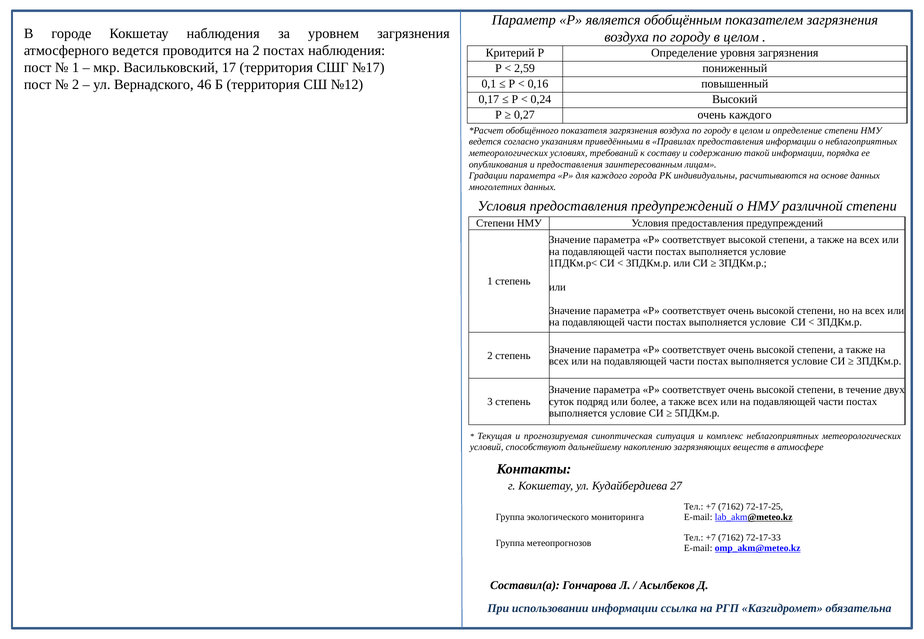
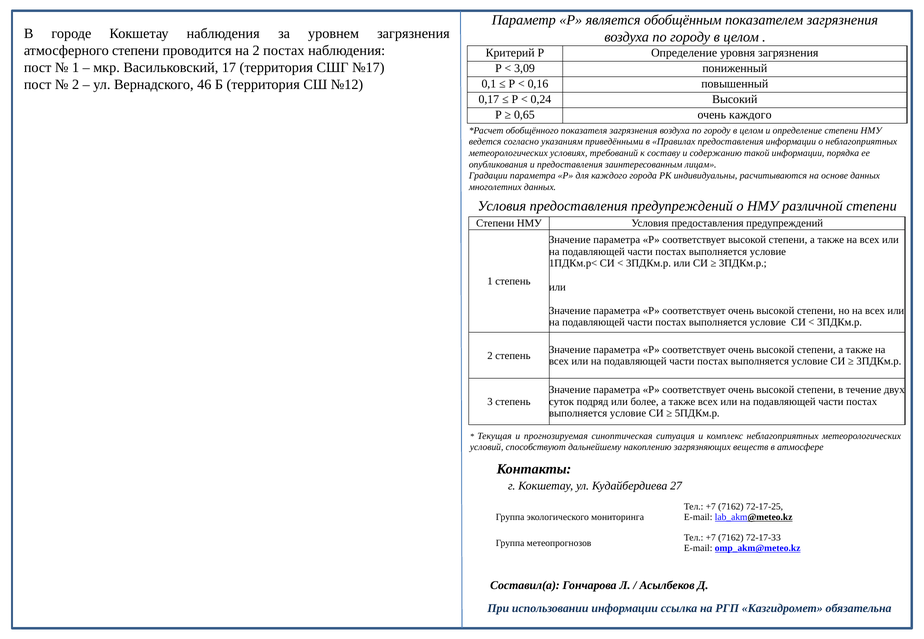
атмосферного ведется: ведется -> степени
2,59: 2,59 -> 3,09
0,27: 0,27 -> 0,65
